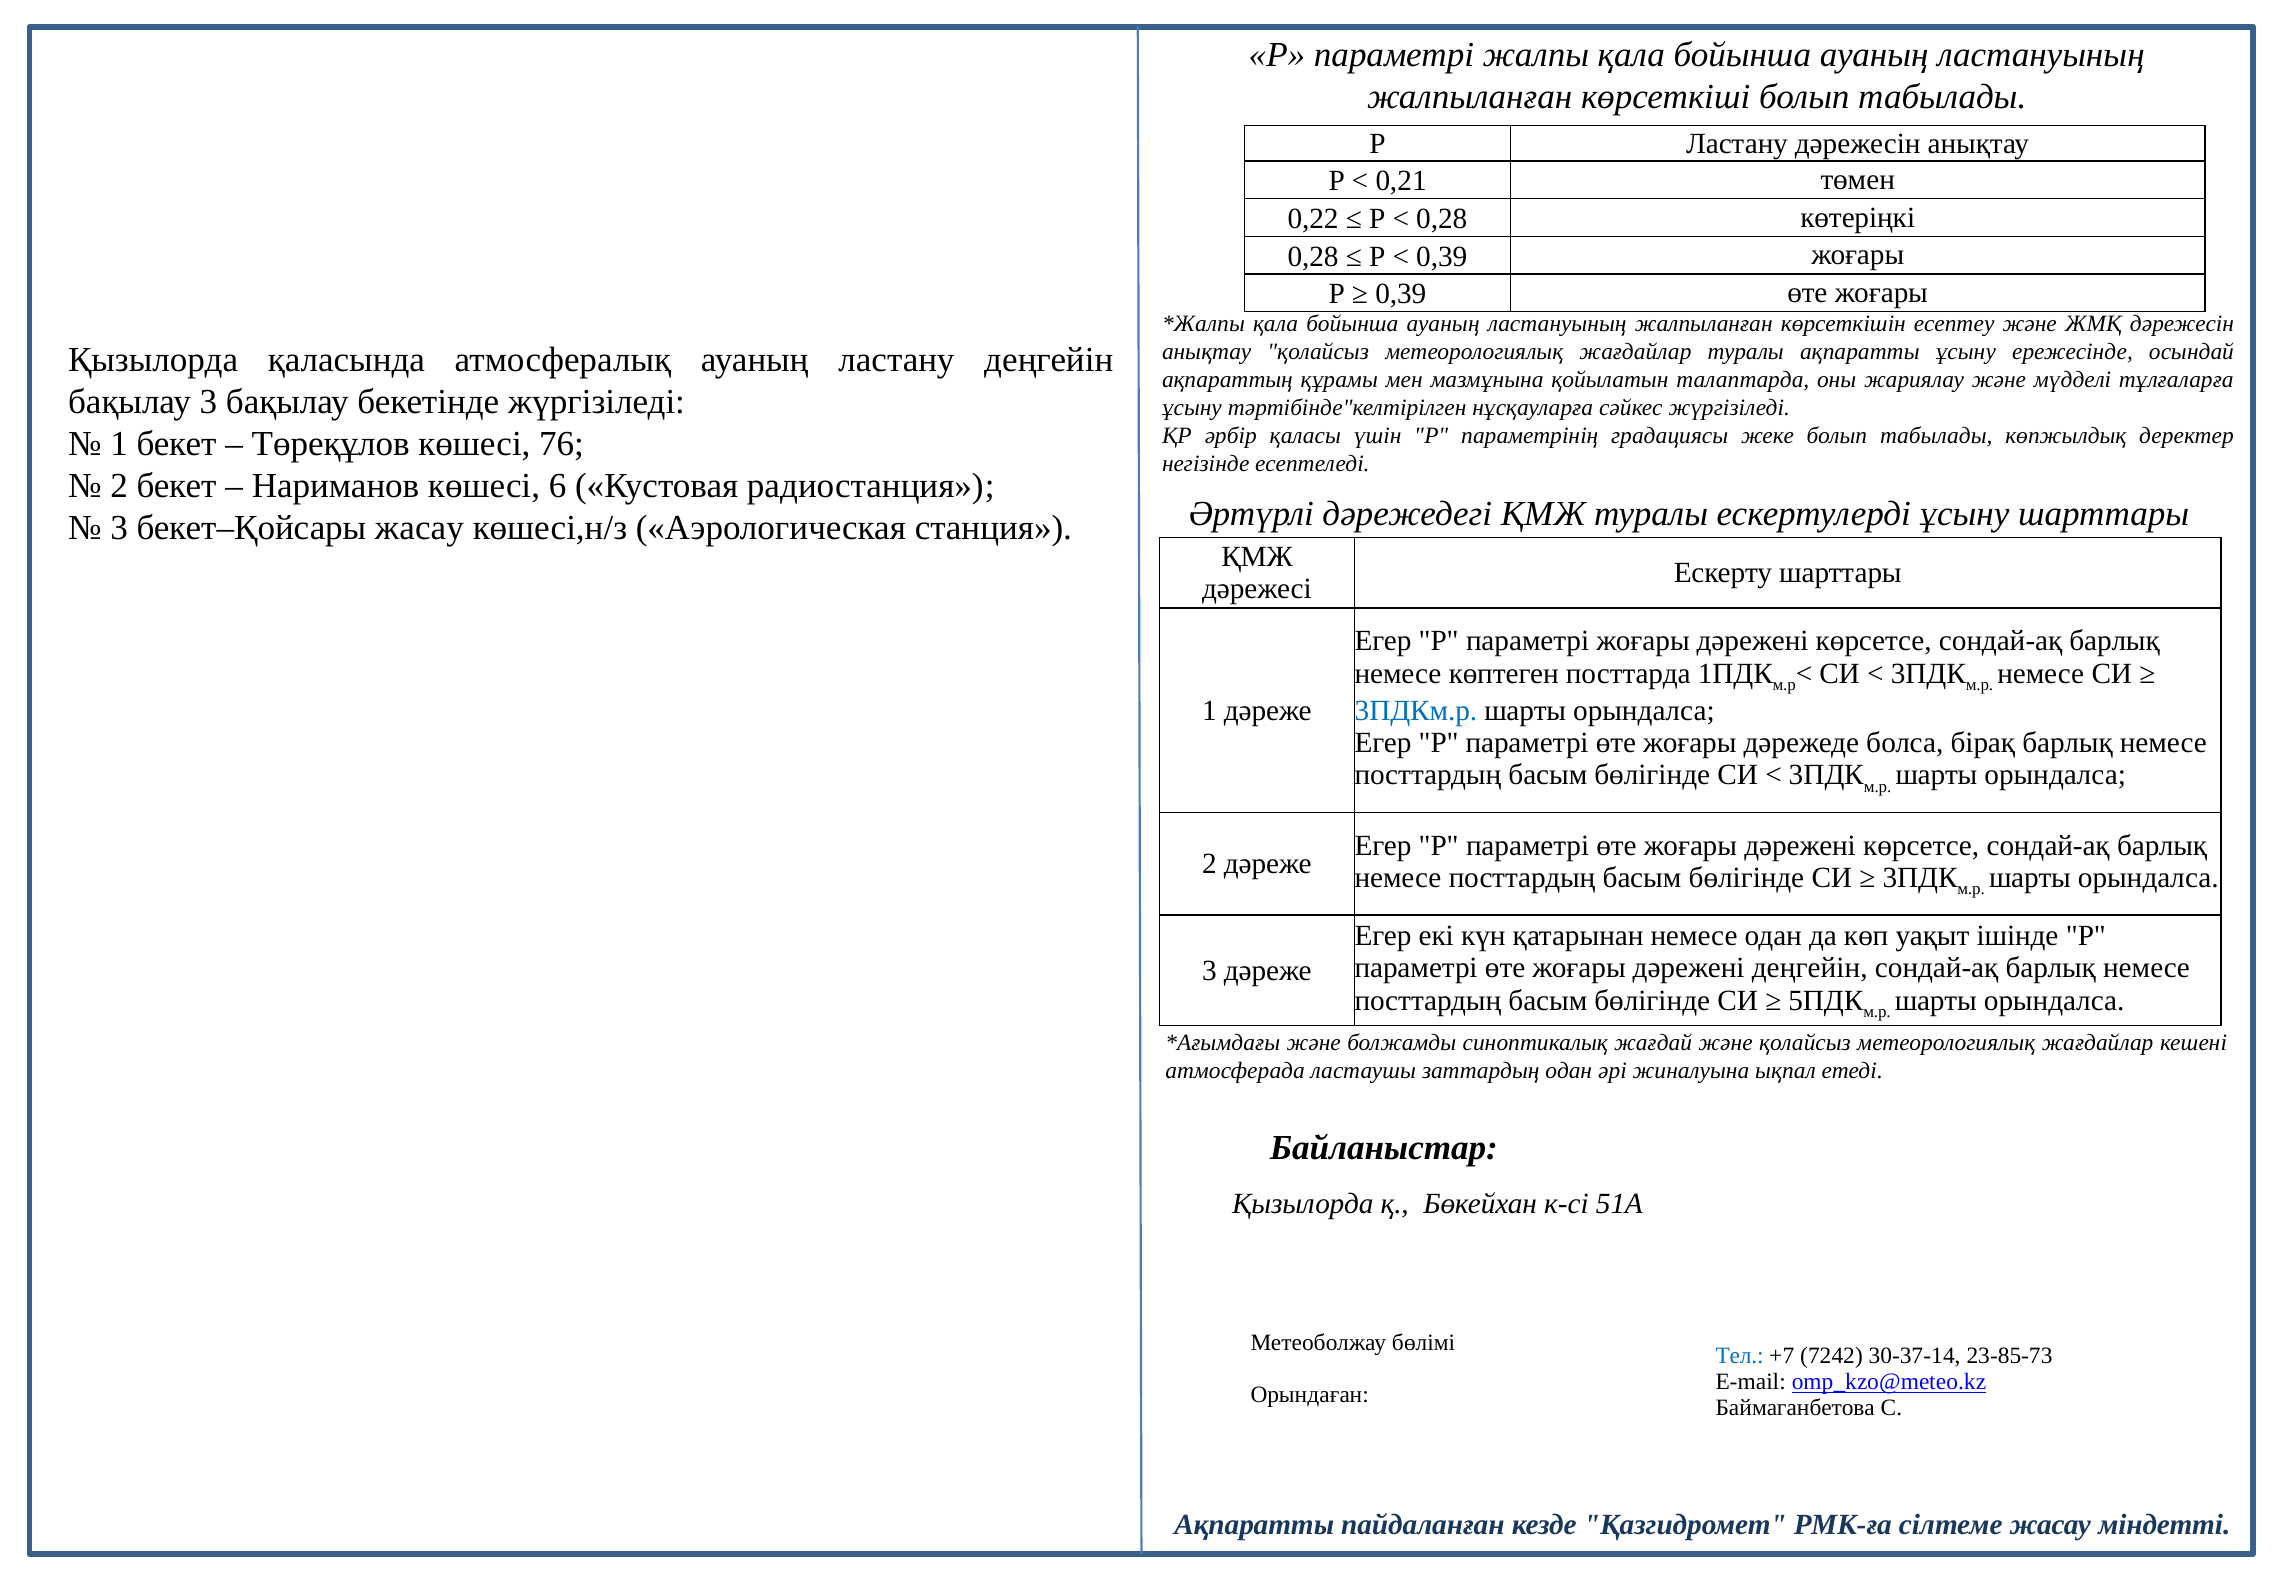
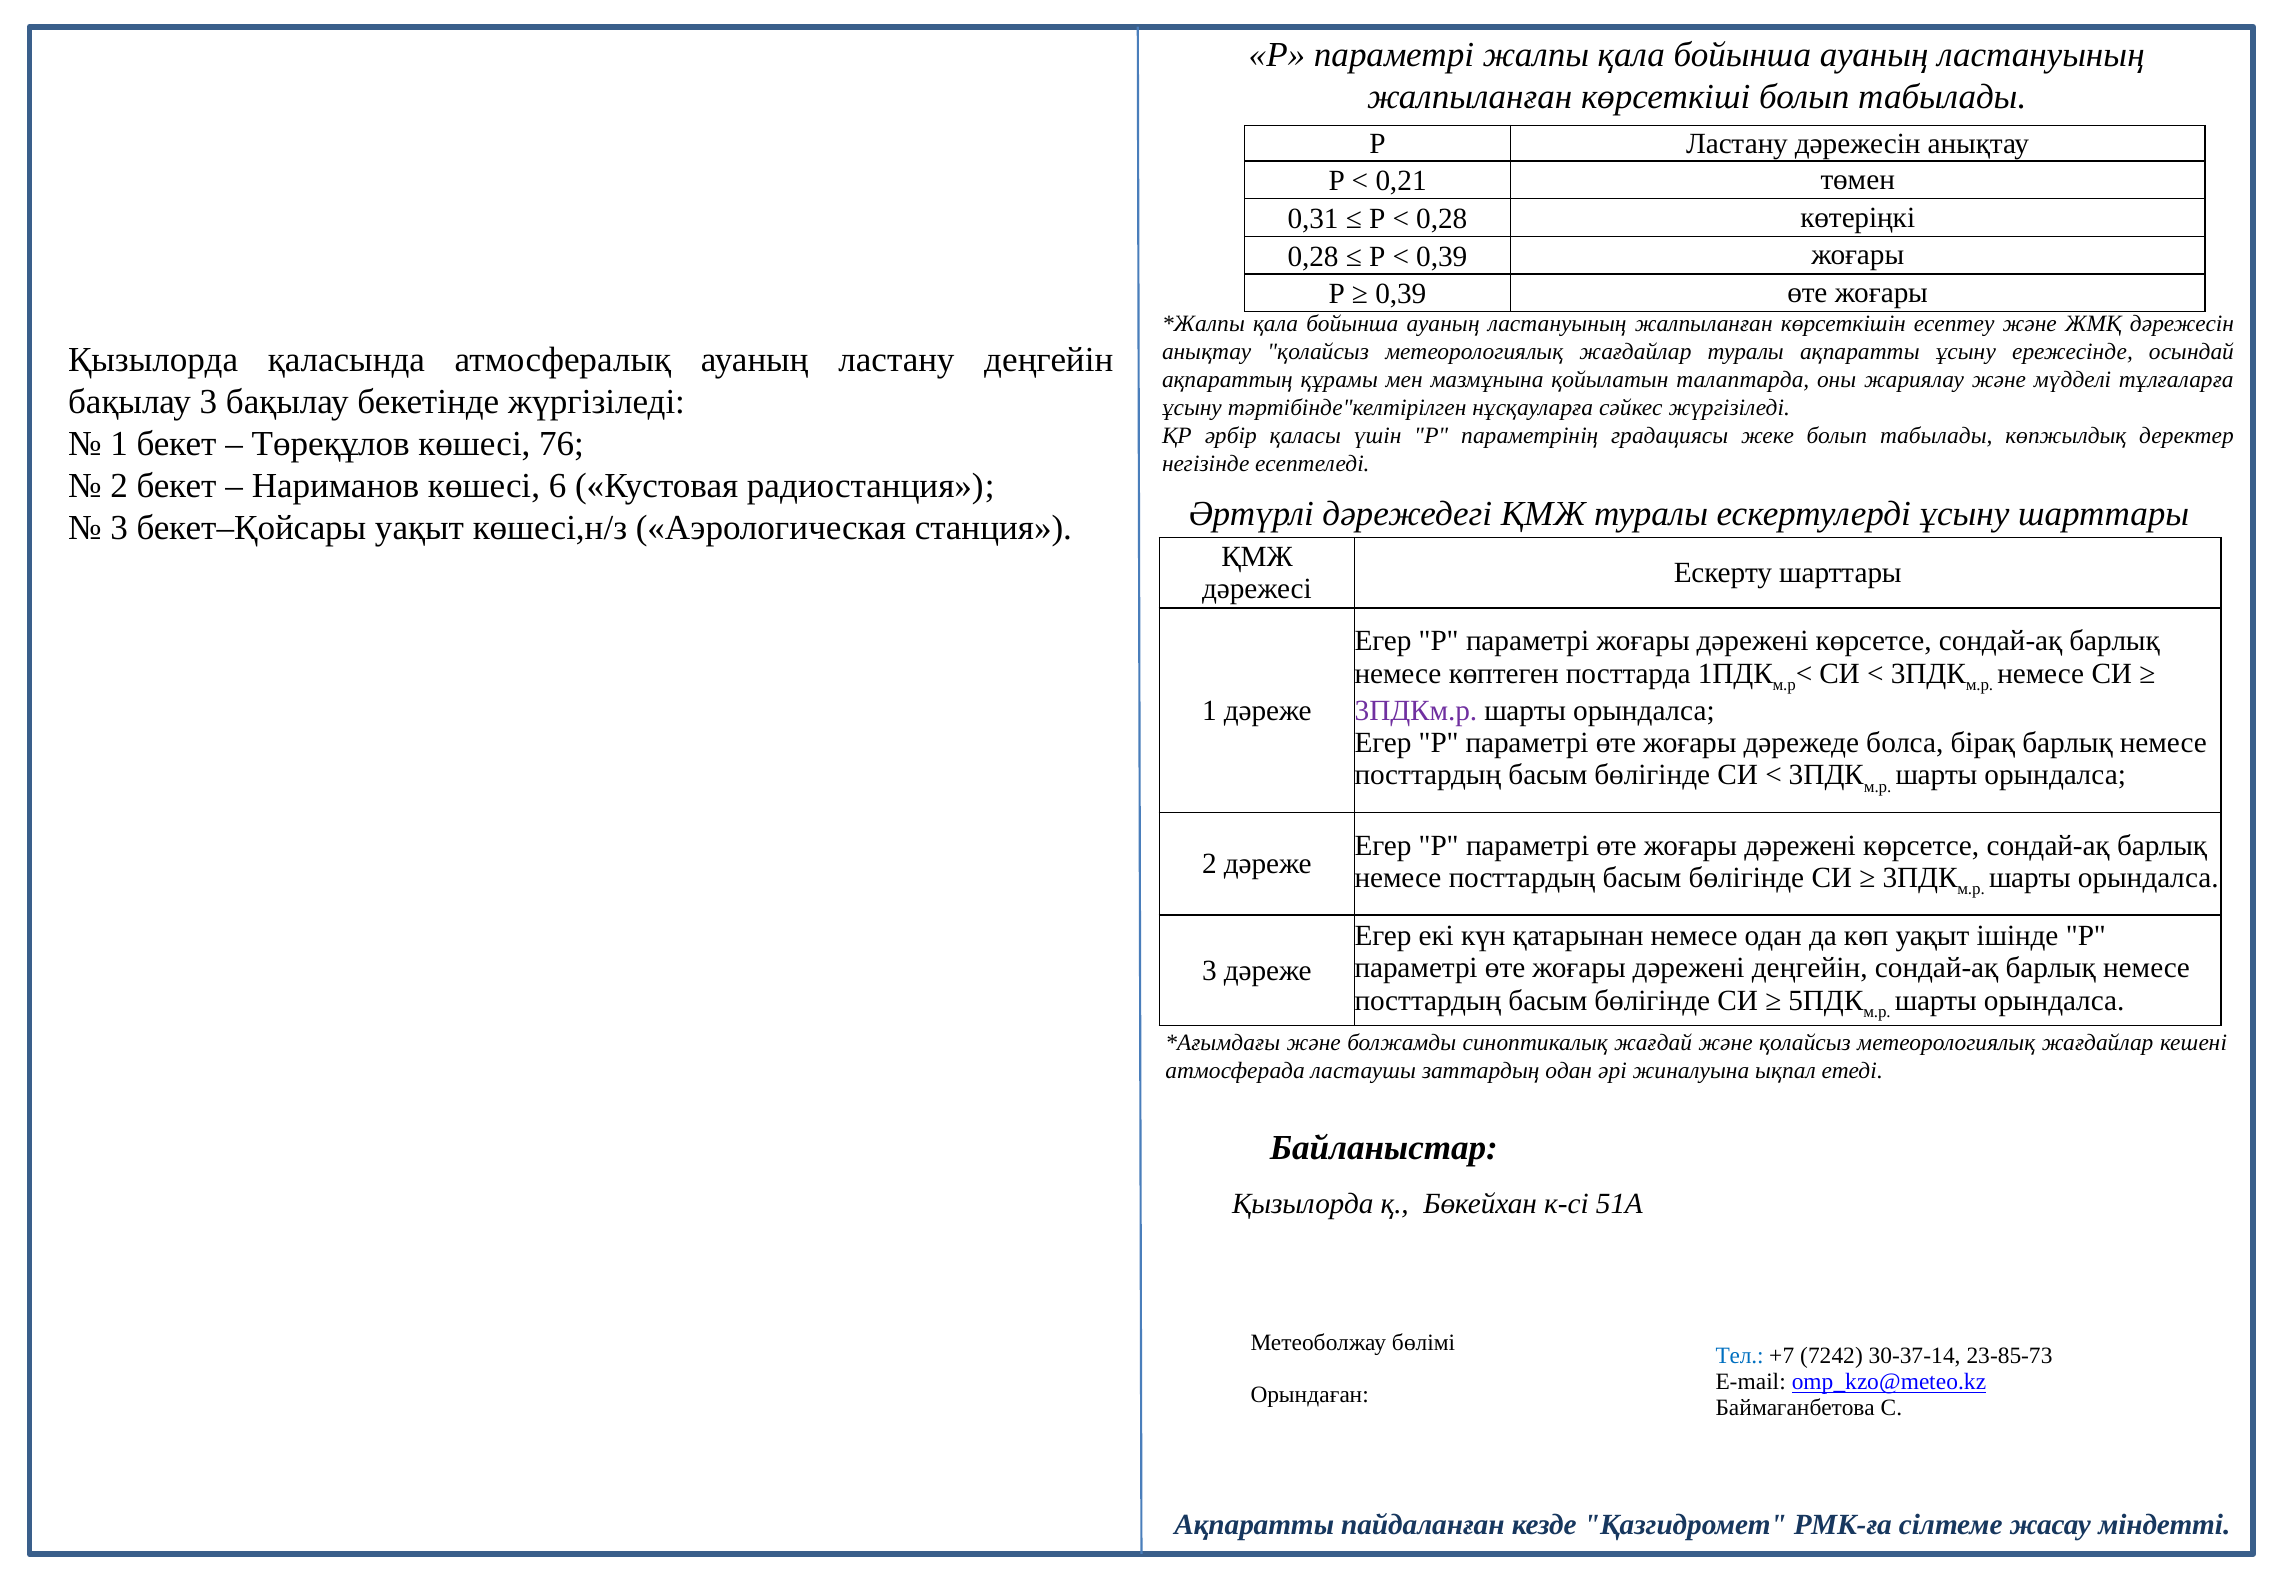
0,22: 0,22 -> 0,31
бекет–Қойсары жасау: жасау -> уақыт
3ПДКм.р colour: blue -> purple
